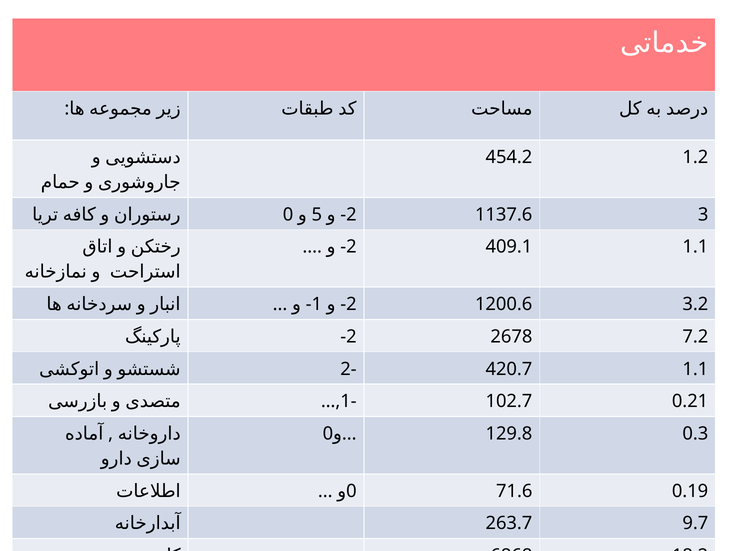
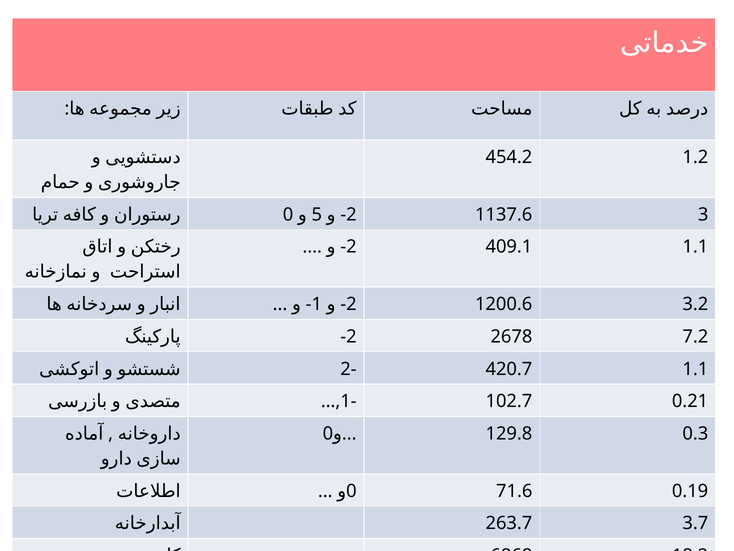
9.7: 9.7 -> 3.7
